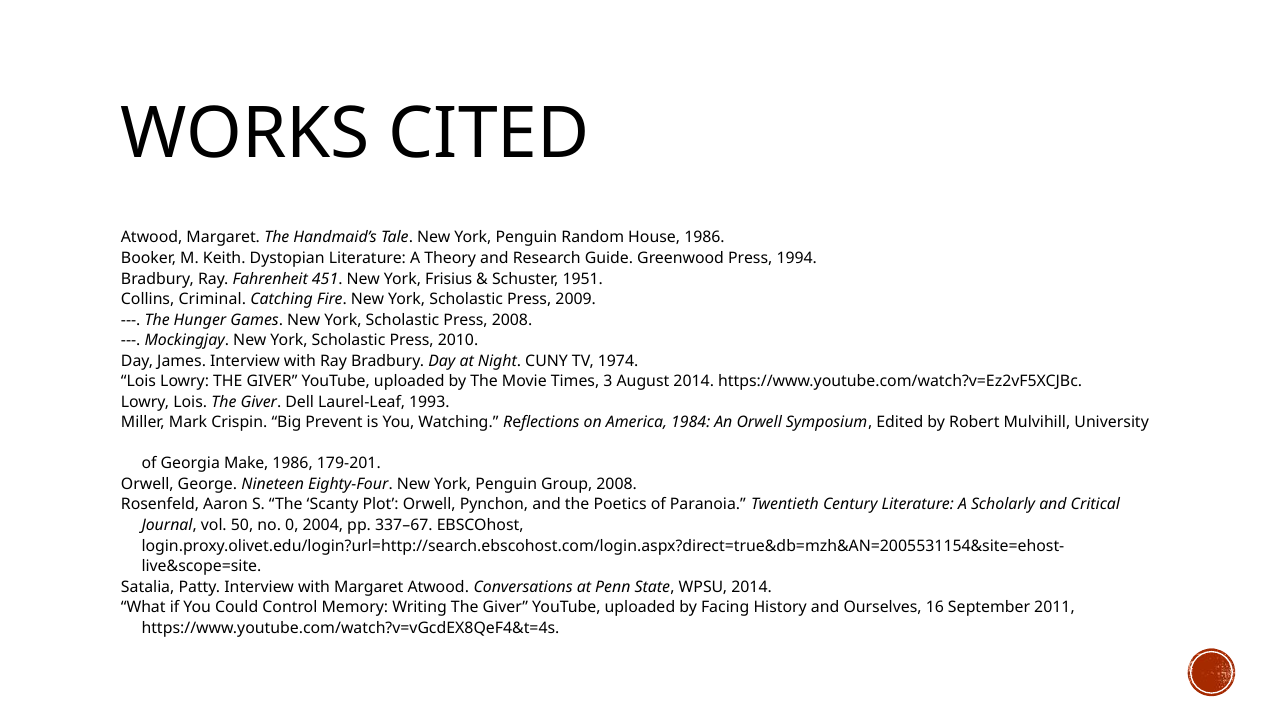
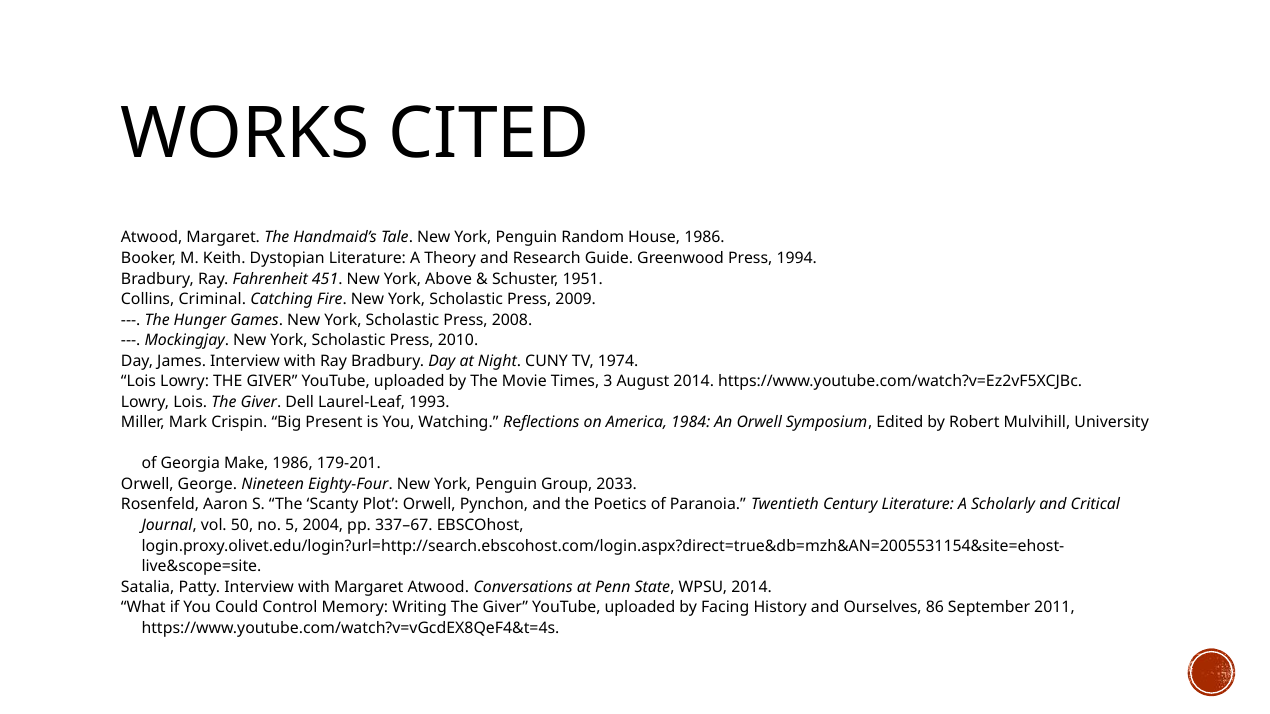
Frisius: Frisius -> Above
Prevent: Prevent -> Present
Group 2008: 2008 -> 2033
0: 0 -> 5
16: 16 -> 86
